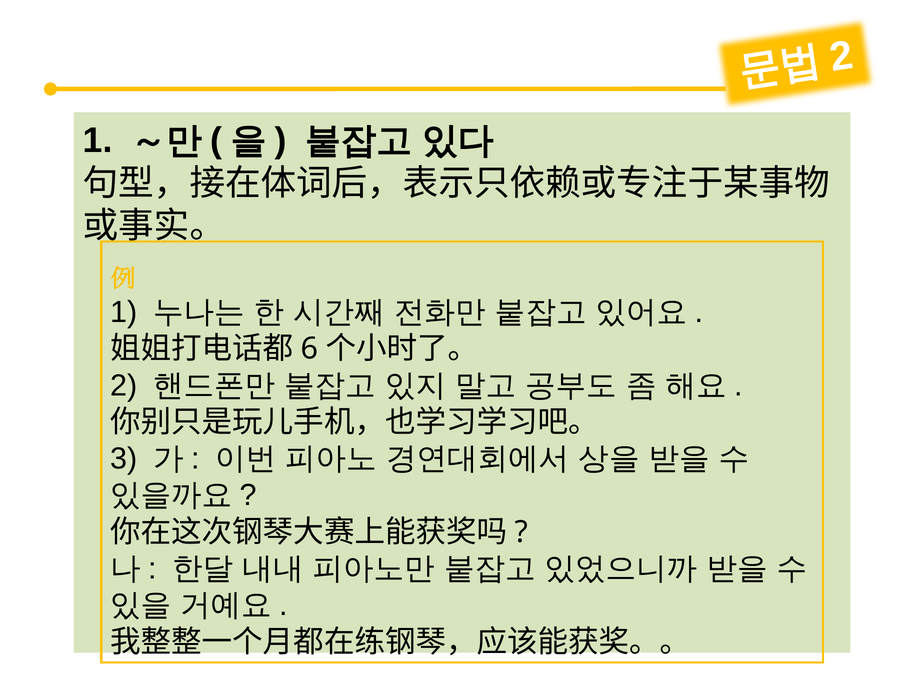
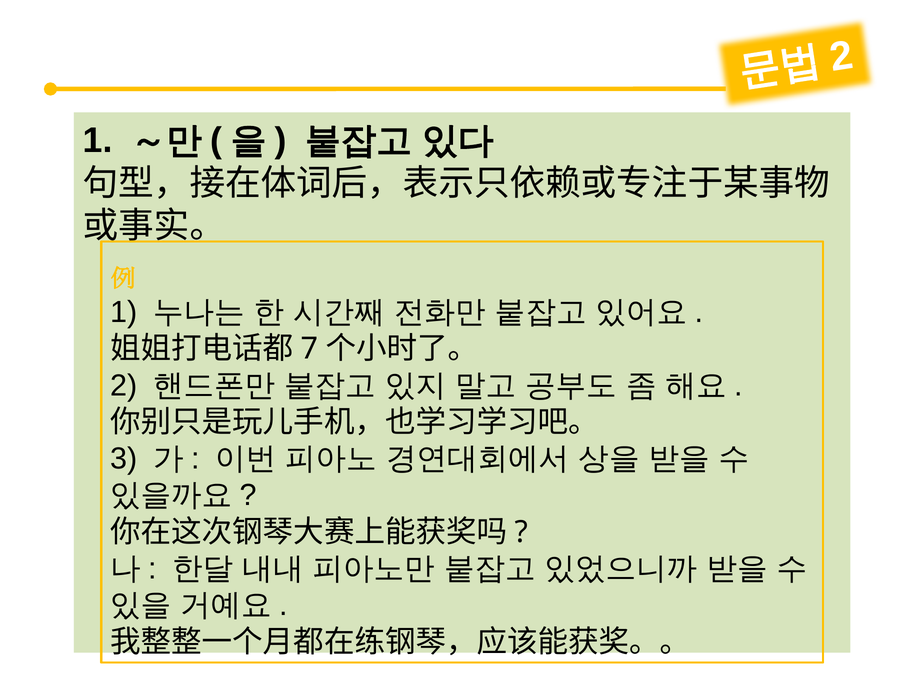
6: 6 -> 7
